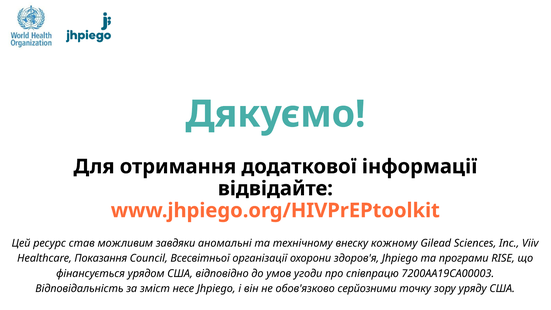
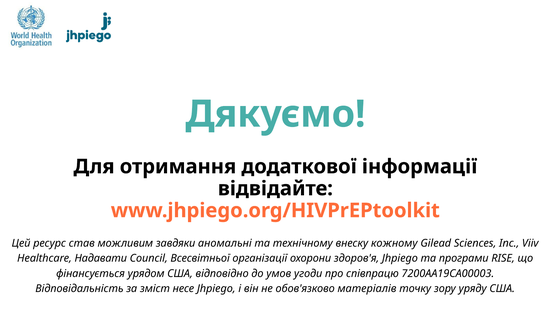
Показання: Показання -> Надавати
серйозними: серйозними -> матеріалів
